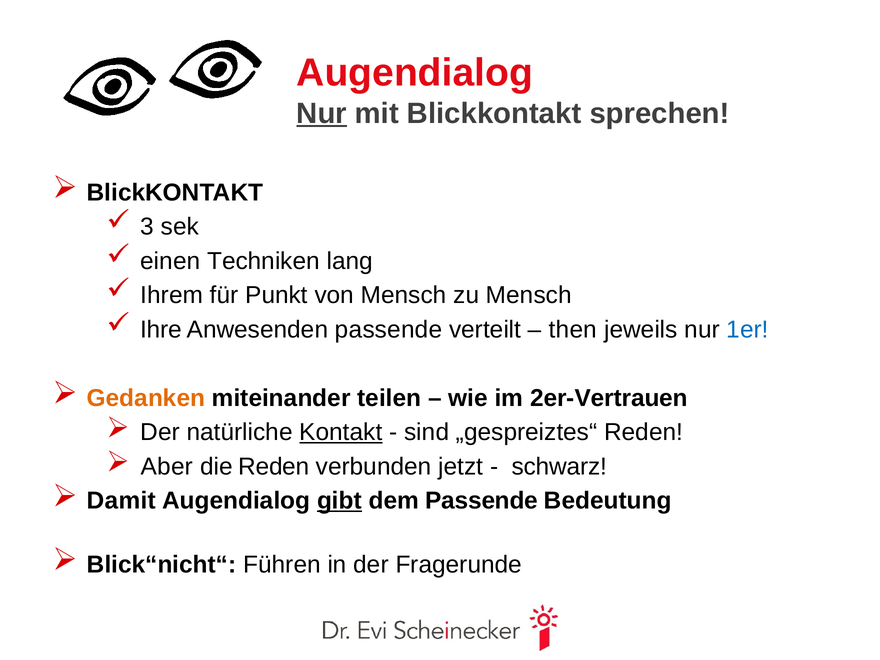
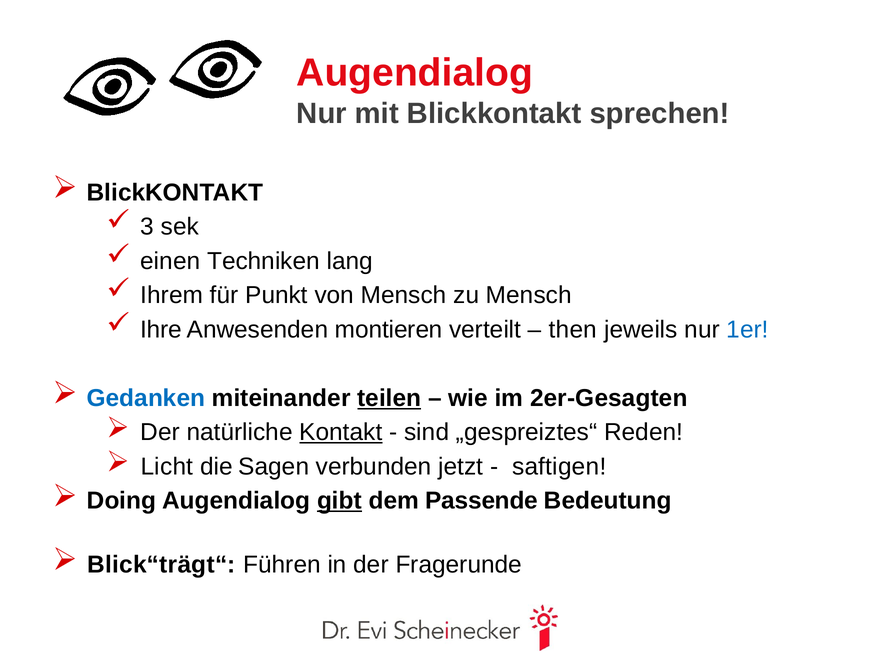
Nur at (322, 113) underline: present -> none
Anwesenden passende: passende -> montieren
Gedanken colour: orange -> blue
teilen underline: none -> present
2er-Vertrauen: 2er-Vertrauen -> 2er-Gesagten
Aber: Aber -> Licht
die Reden: Reden -> Sagen
schwarz: schwarz -> saftigen
Damit: Damit -> Doing
Blick“nicht“: Blick“nicht“ -> Blick“trägt“
